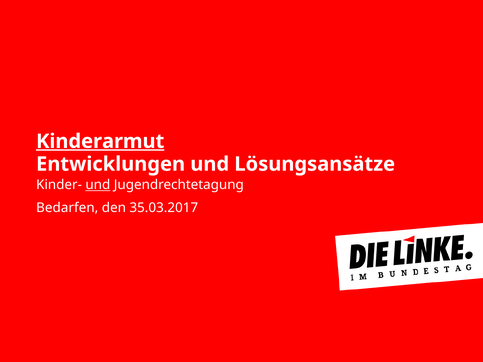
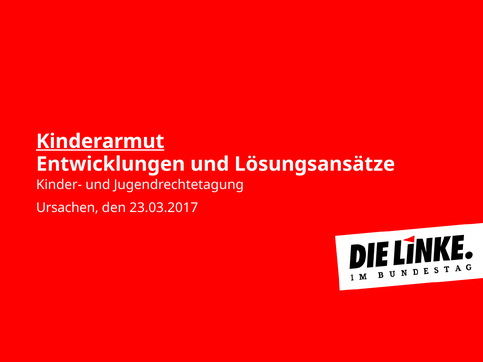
und at (98, 185) underline: present -> none
Bedarfen: Bedarfen -> Ursachen
35.03.2017: 35.03.2017 -> 23.03.2017
